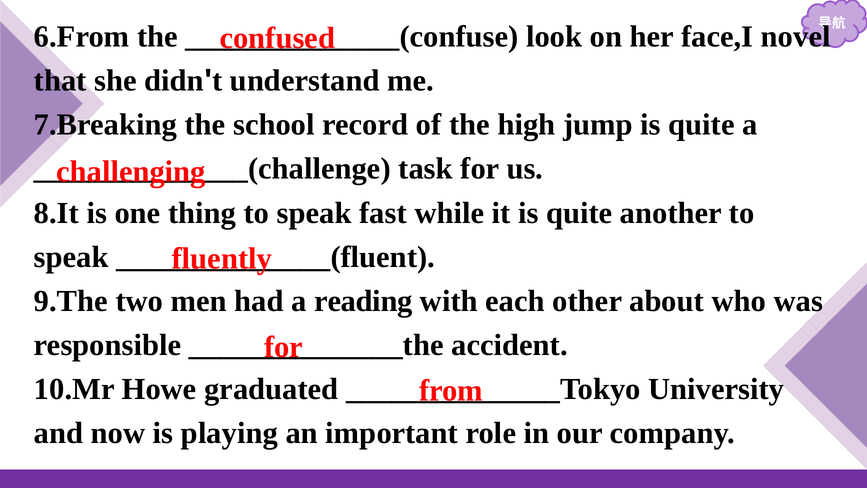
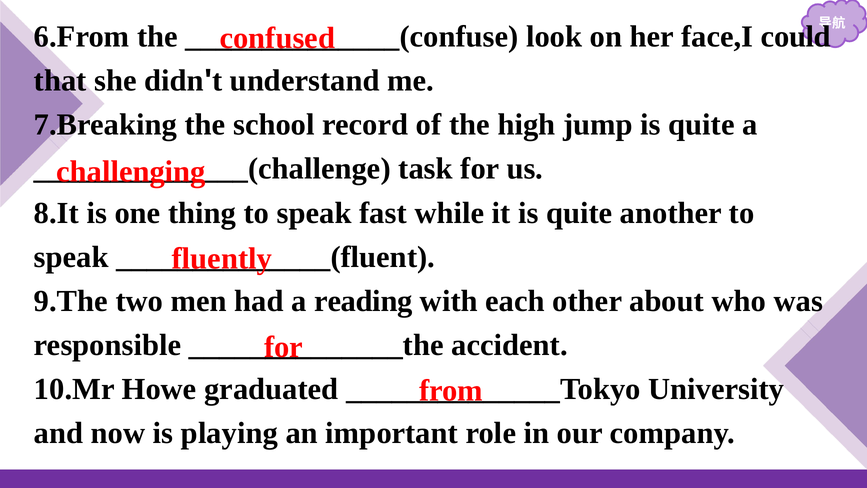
novel: novel -> could
